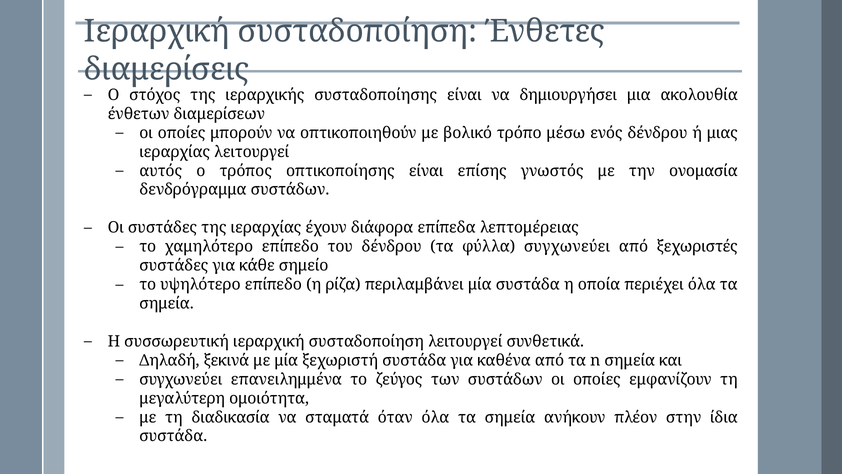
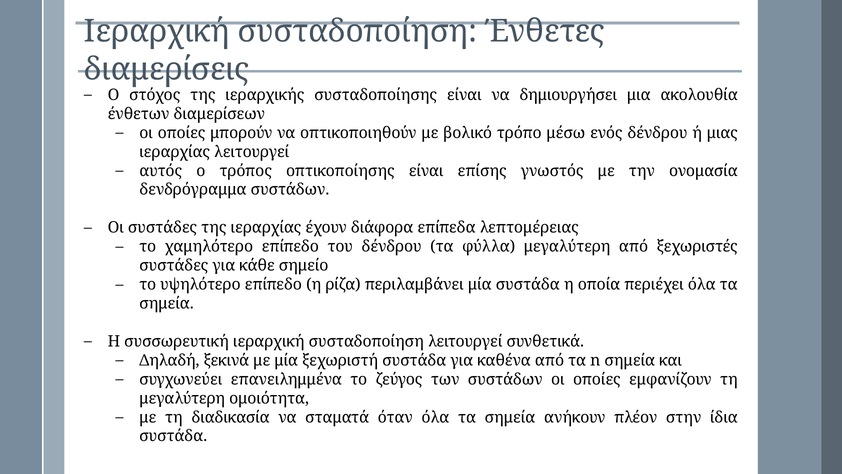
φύλλα συγχωνεύει: συγχωνεύει -> μεγαλύτερη
